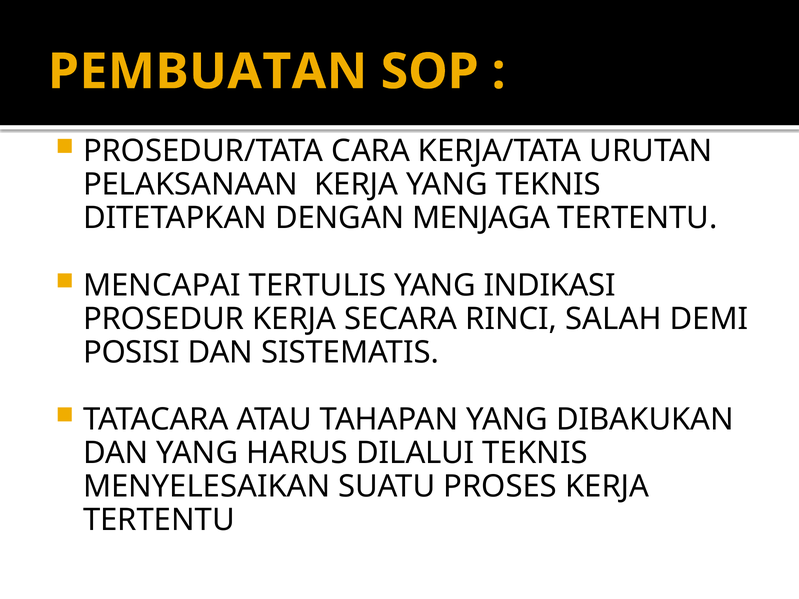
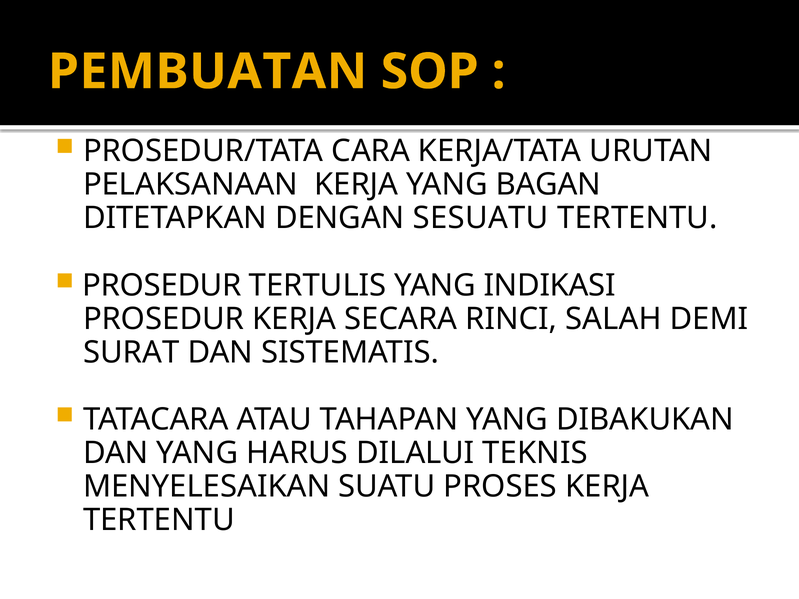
YANG TEKNIS: TEKNIS -> BAGAN
MENJAGA: MENJAGA -> SESUATU
MENCAPAI at (162, 285): MENCAPAI -> PROSEDUR
POSISI: POSISI -> SURAT
